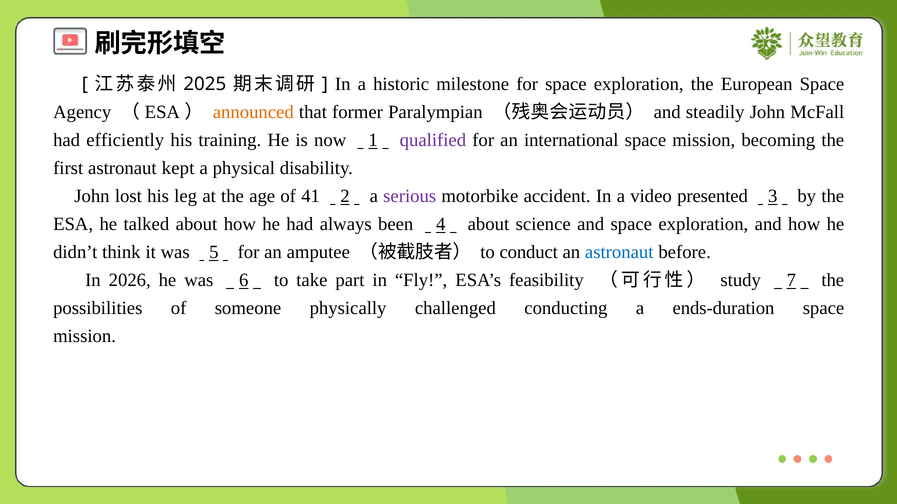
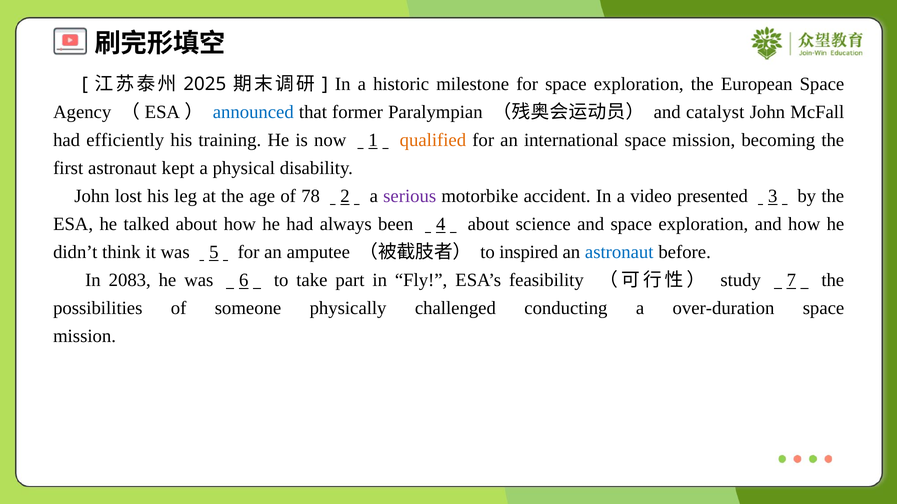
announced colour: orange -> blue
steadily: steadily -> catalyst
qualified colour: purple -> orange
41: 41 -> 78
conduct: conduct -> inspired
2026: 2026 -> 2083
ends-duration: ends-duration -> over-duration
